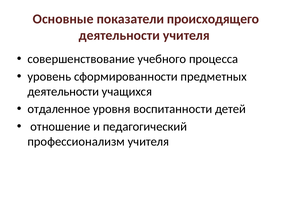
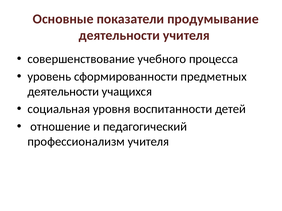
происходящего: происходящего -> продумывание
отдаленное: отдаленное -> социальная
